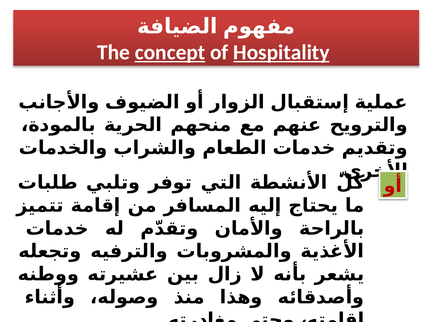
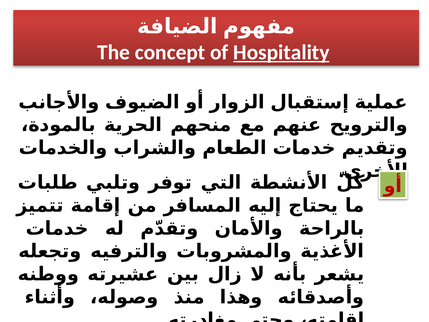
concept underline: present -> none
